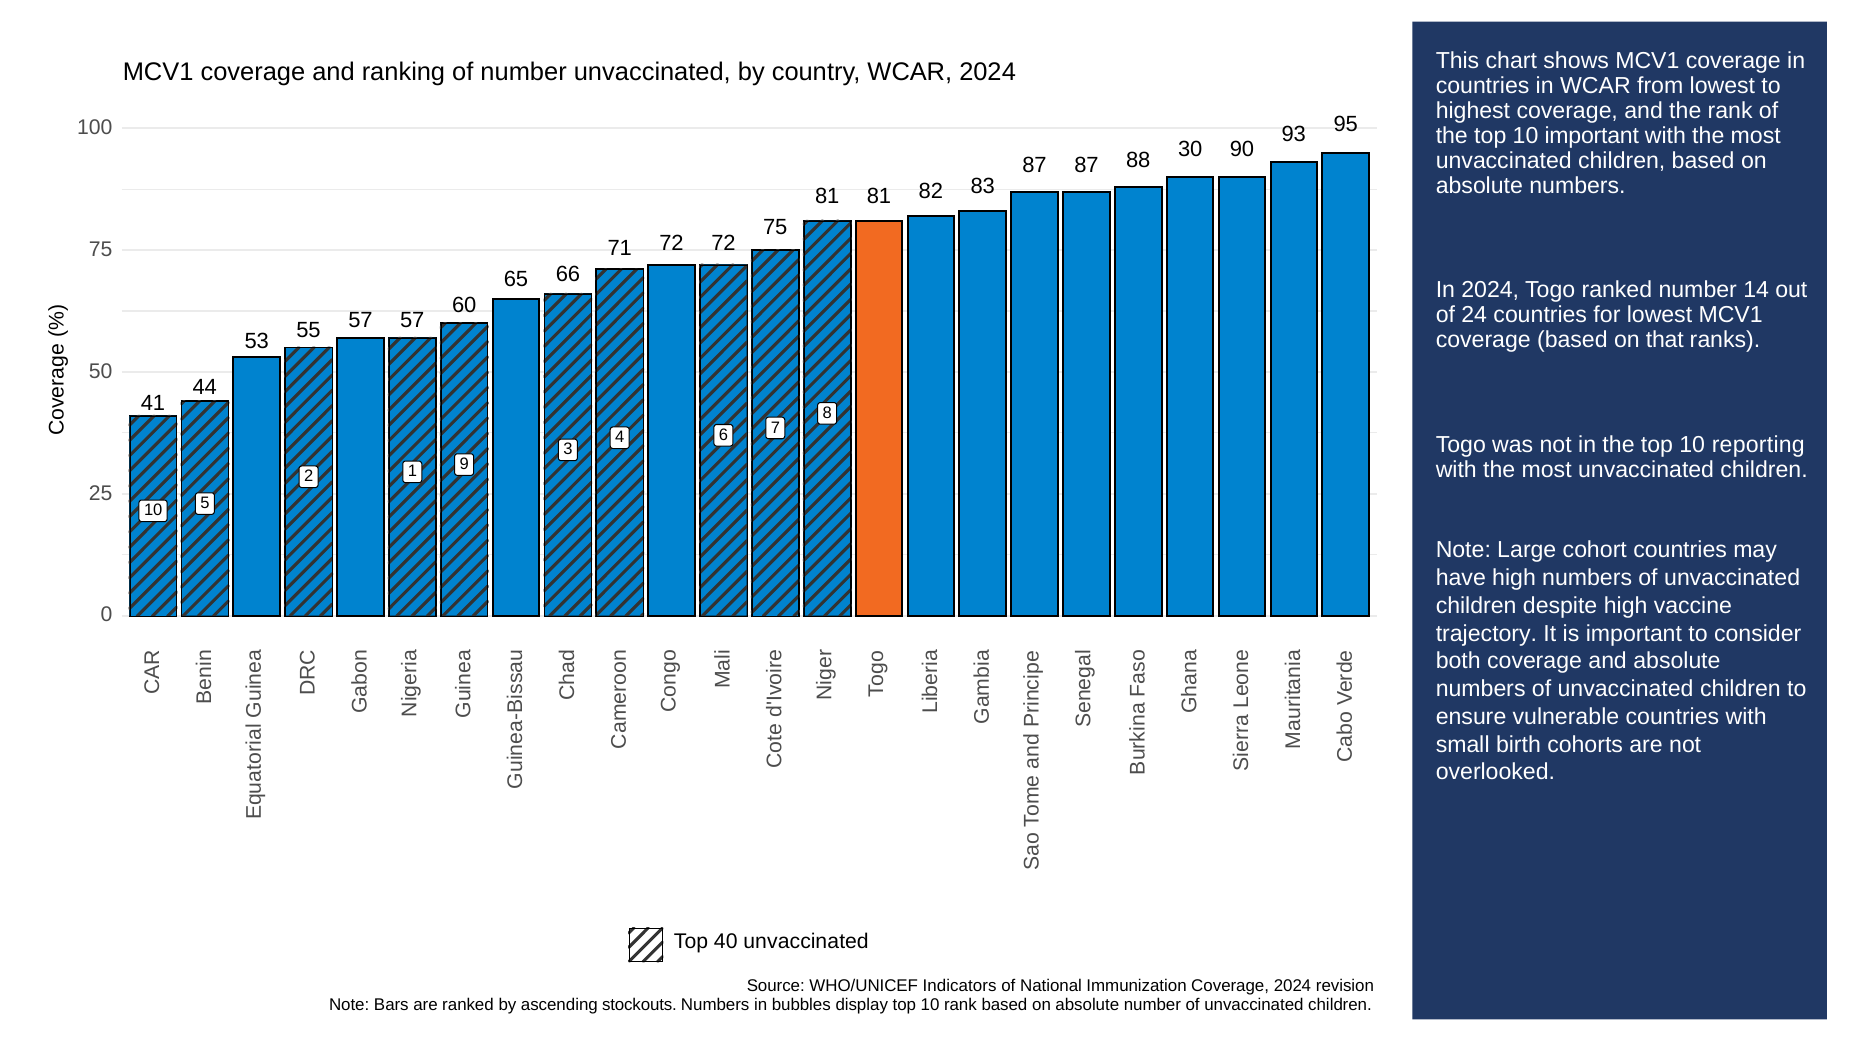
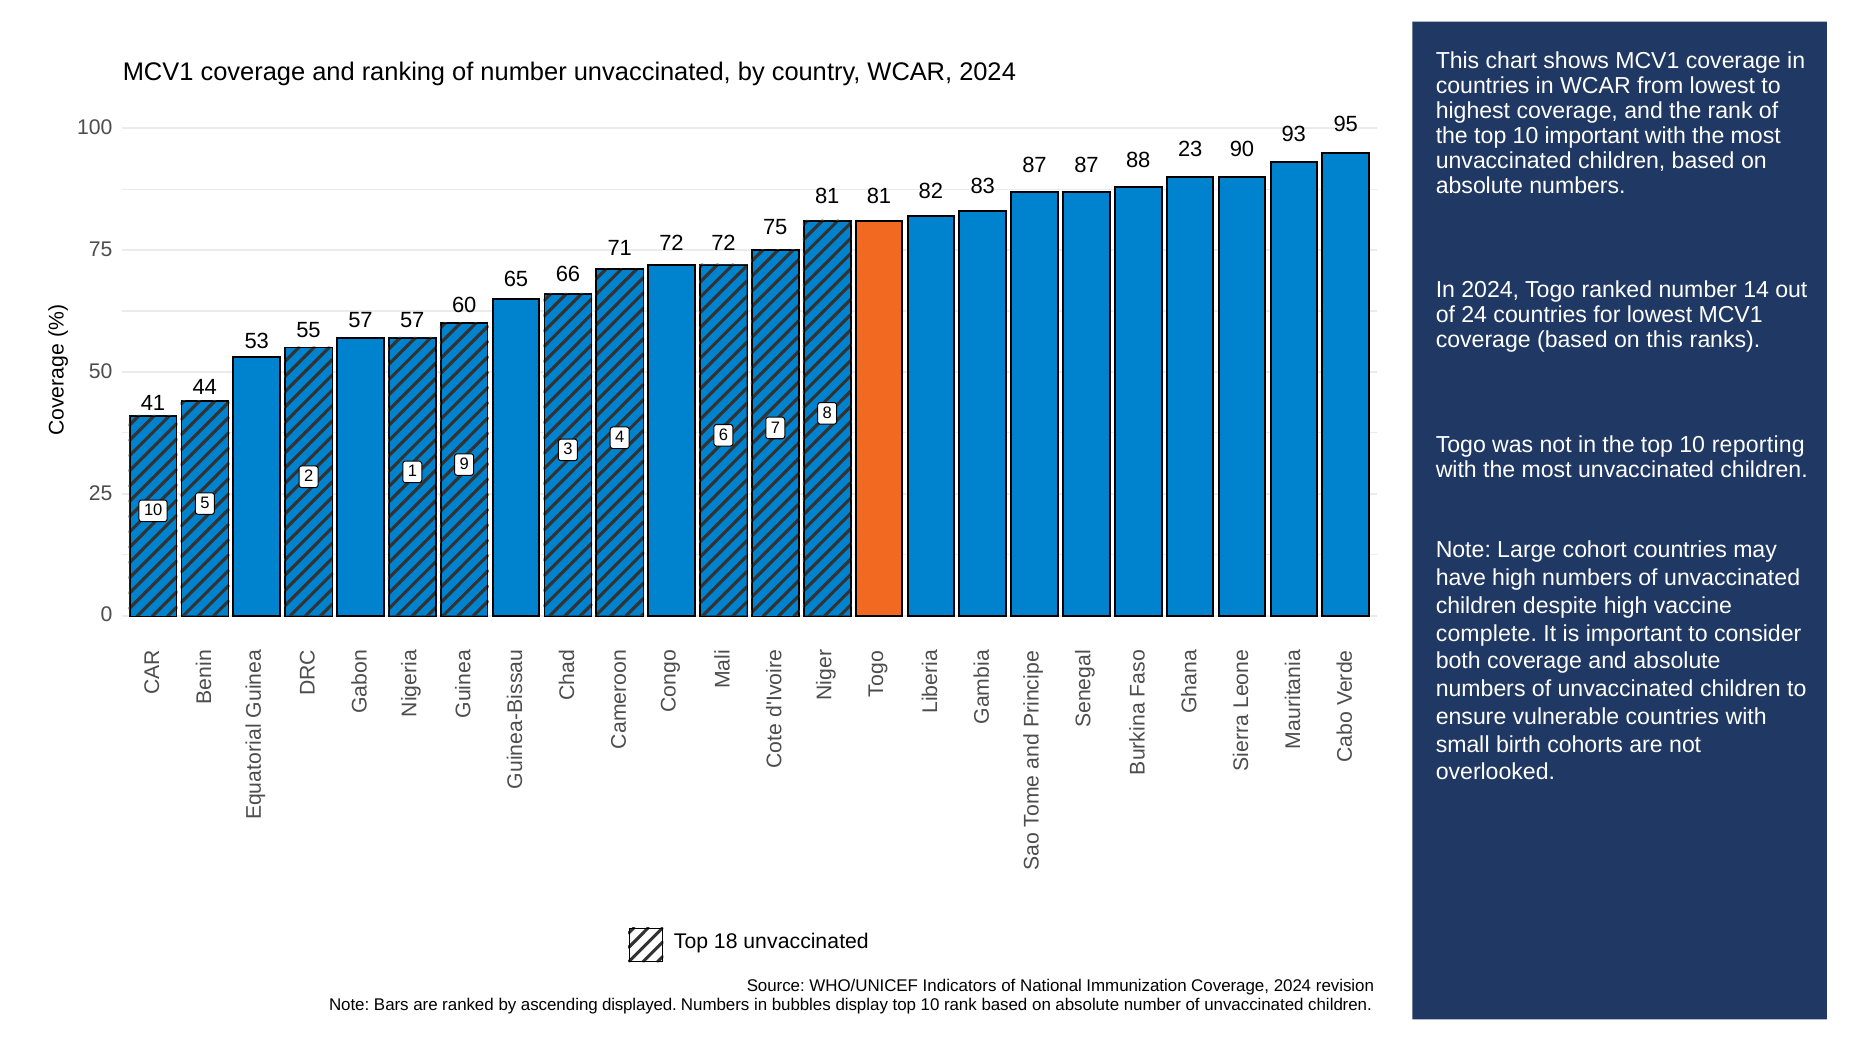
30: 30 -> 23
on that: that -> this
trajectory: trajectory -> complete
40: 40 -> 18
stockouts: stockouts -> displayed
